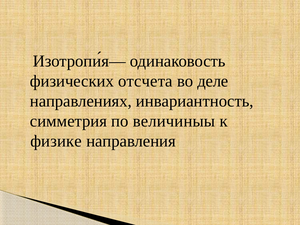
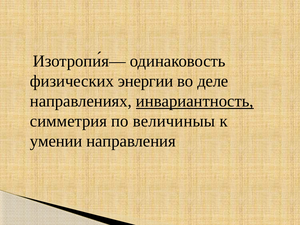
отсчета: отсчета -> энергии
инвариантность underline: none -> present
физике: физике -> умении
